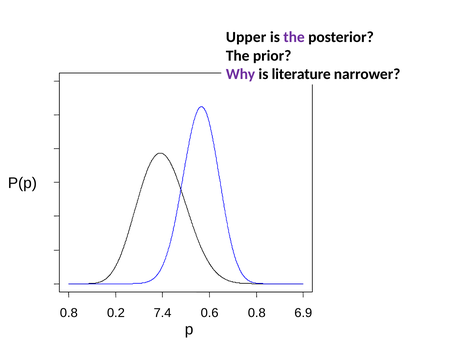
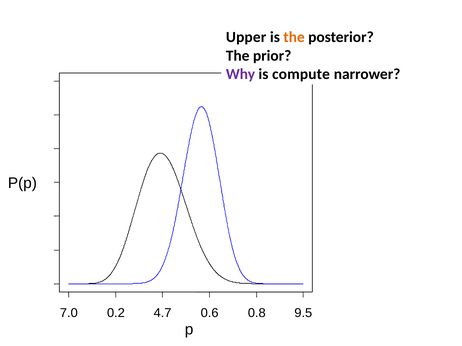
the at (294, 37) colour: purple -> orange
literature: literature -> compute
0.8 at (69, 313): 0.8 -> 7.0
7.4: 7.4 -> 4.7
6.9: 6.9 -> 9.5
